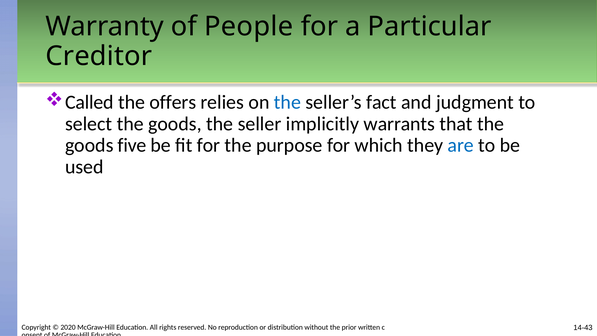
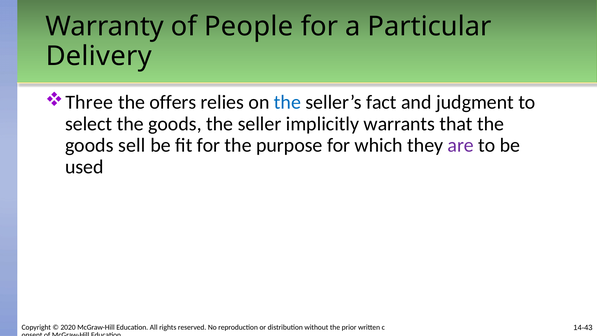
Creditor: Creditor -> Delivery
Called: Called -> Three
five: five -> sell
are colour: blue -> purple
